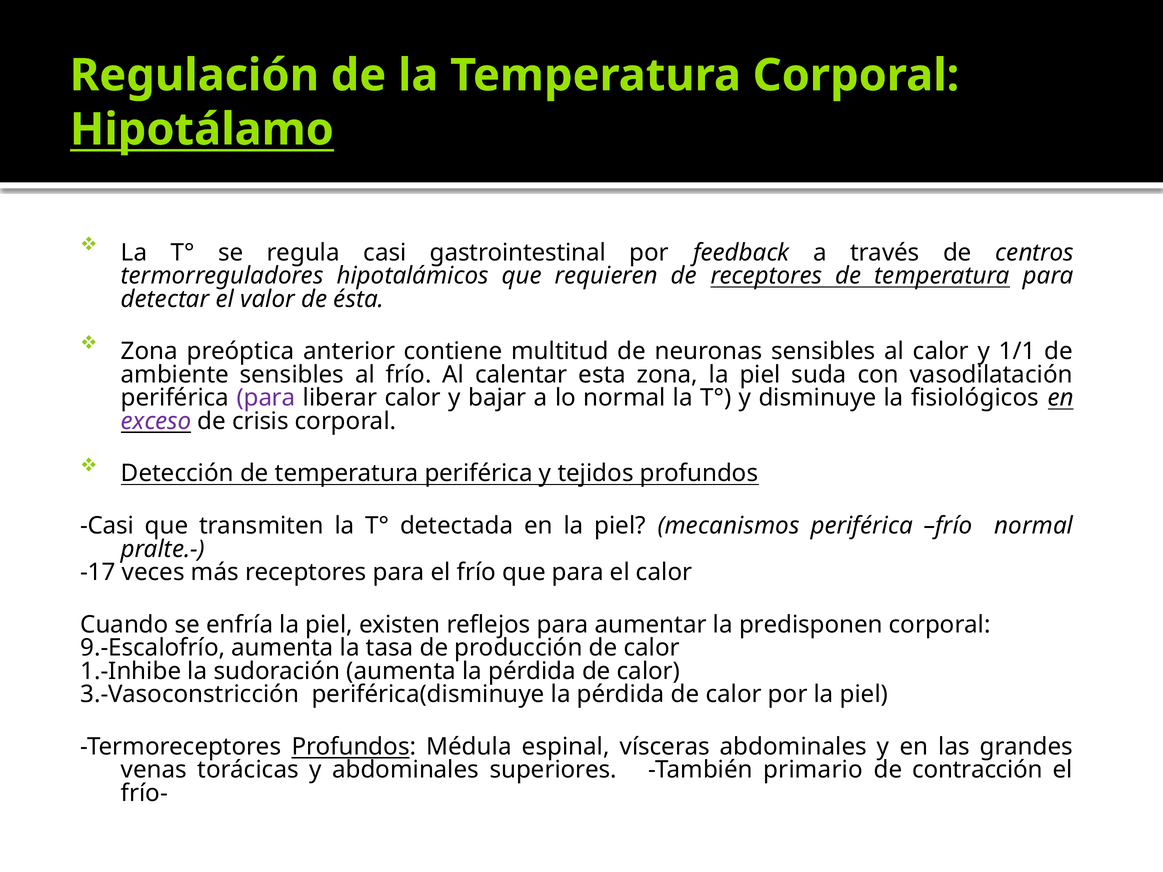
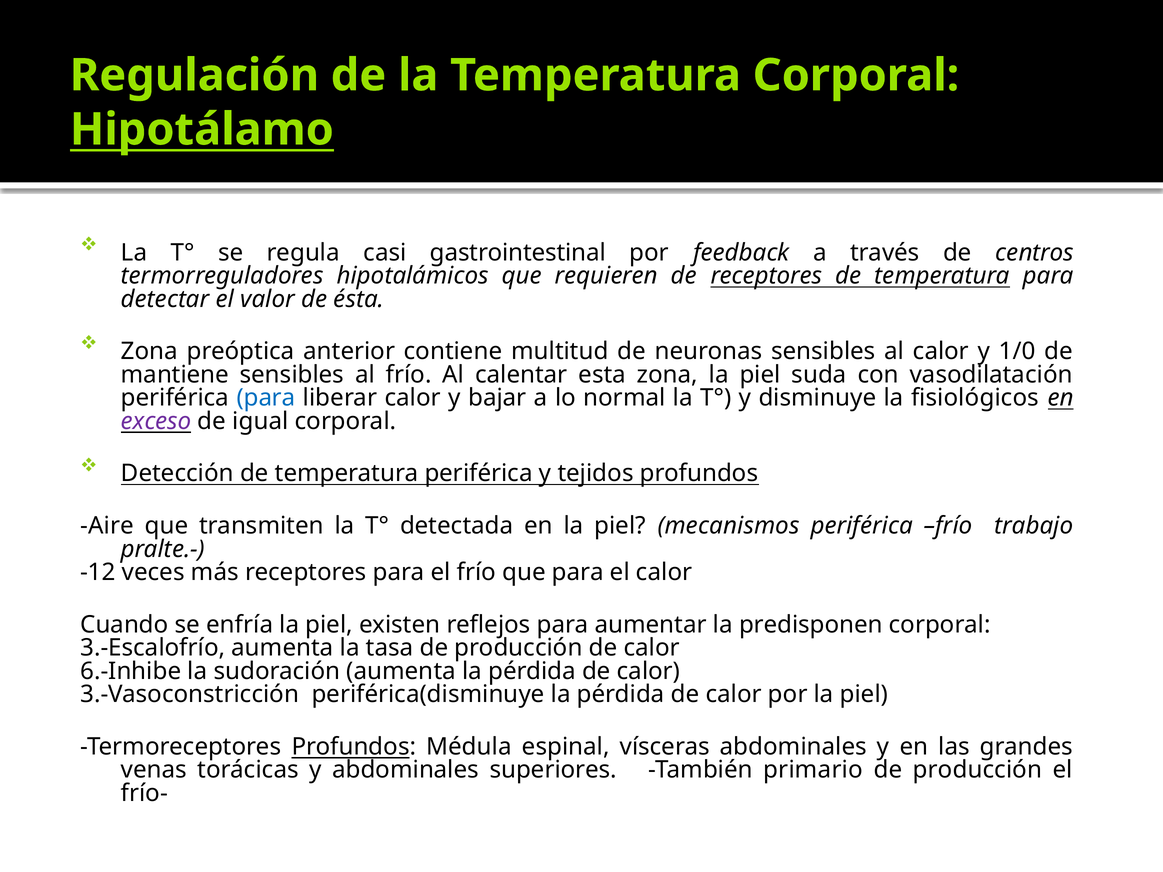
1/1: 1/1 -> 1/0
ambiente: ambiente -> mantiene
para at (266, 398) colour: purple -> blue
crisis: crisis -> igual
Casi at (107, 526): Casi -> Aire
frío normal: normal -> trabajo
-17: -17 -> -12
9.-Escalofrío: 9.-Escalofrío -> 3.-Escalofrío
1.-Inhibe: 1.-Inhibe -> 6.-Inhibe
contracción at (978, 770): contracción -> producción
